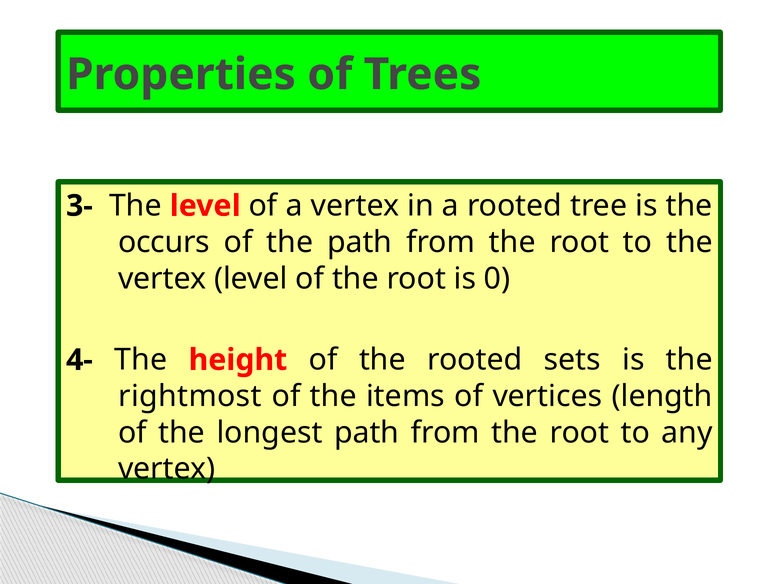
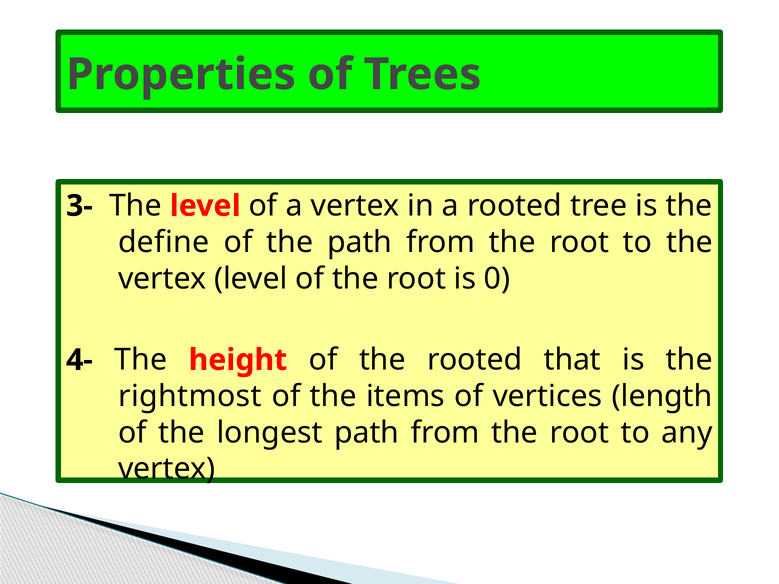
occurs: occurs -> define
sets: sets -> that
